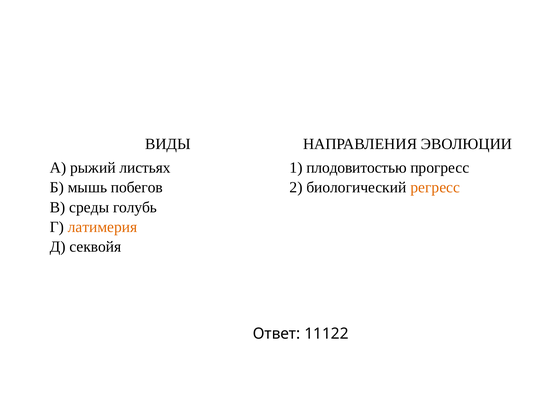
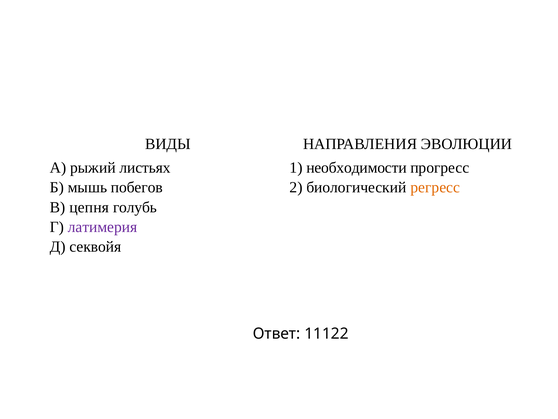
плодовитостью: плодовитостью -> необходимости
среды: среды -> цепня
латимерия colour: orange -> purple
